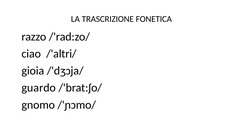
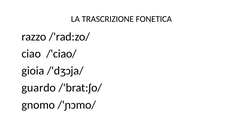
/'altri/: /'altri/ -> /'ciao/
